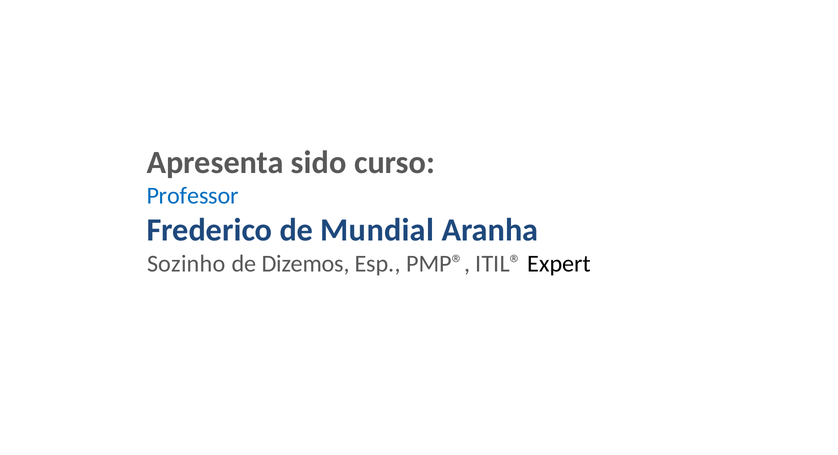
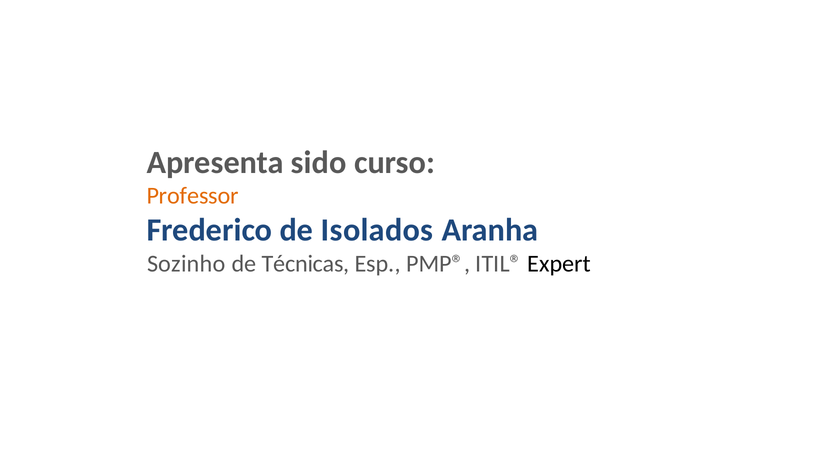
Professor colour: blue -> orange
Mundial: Mundial -> Isolados
Dizemos: Dizemos -> Técnicas
